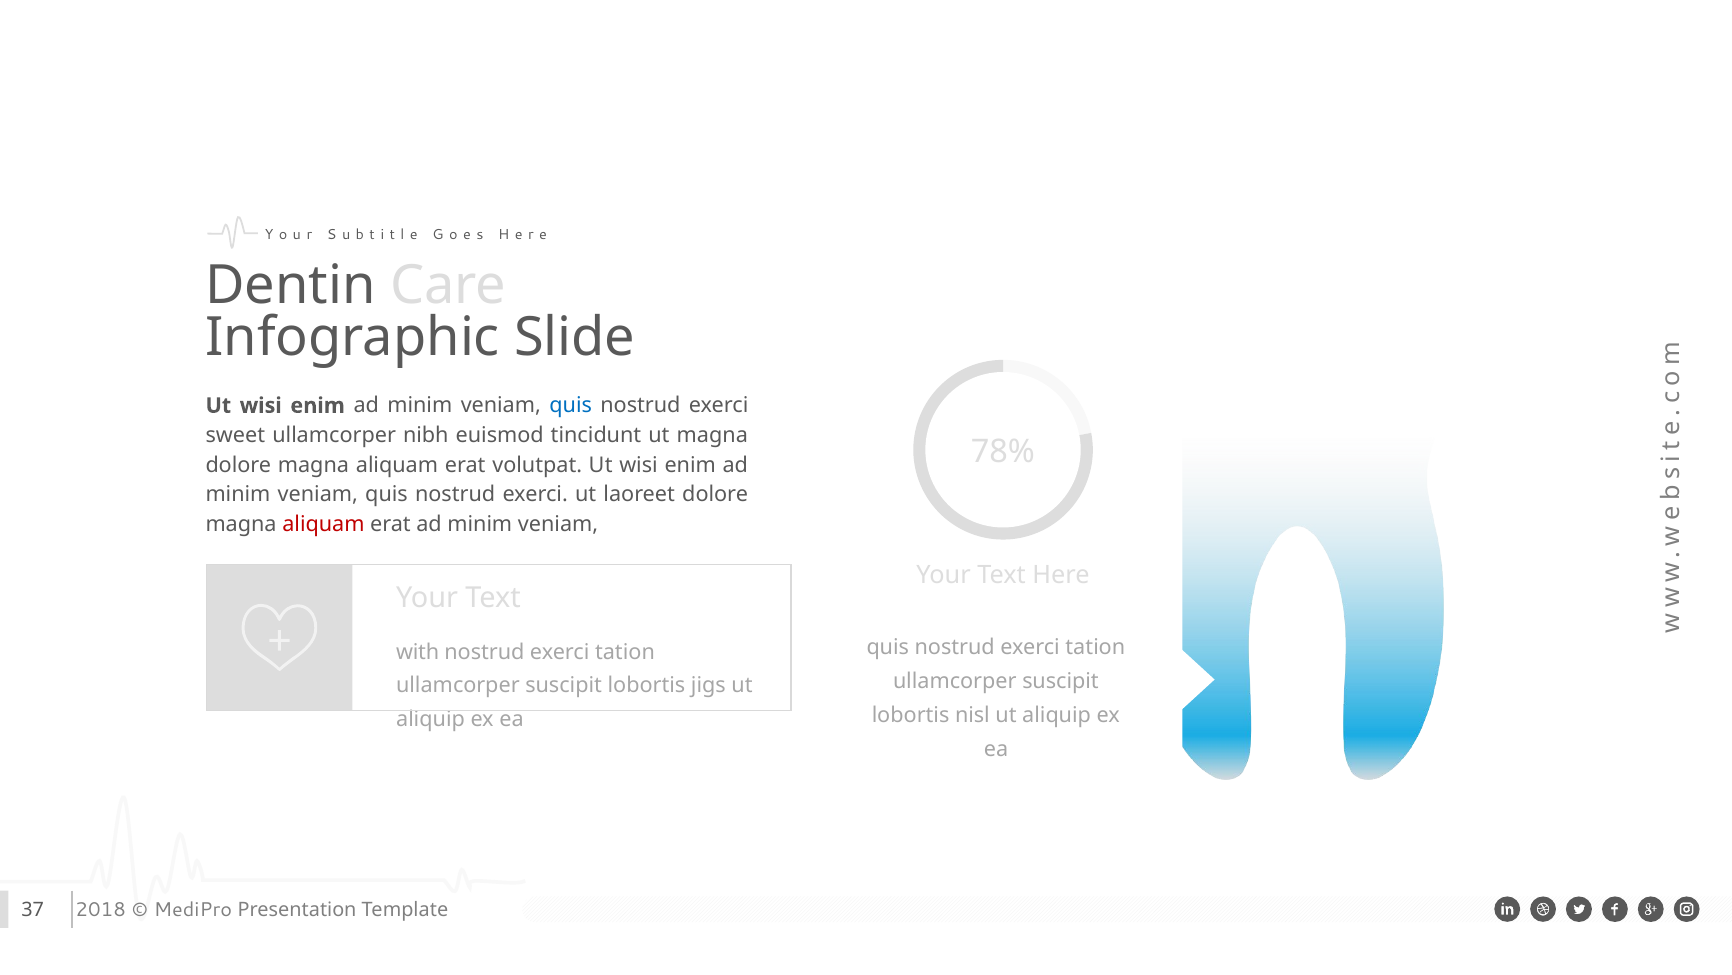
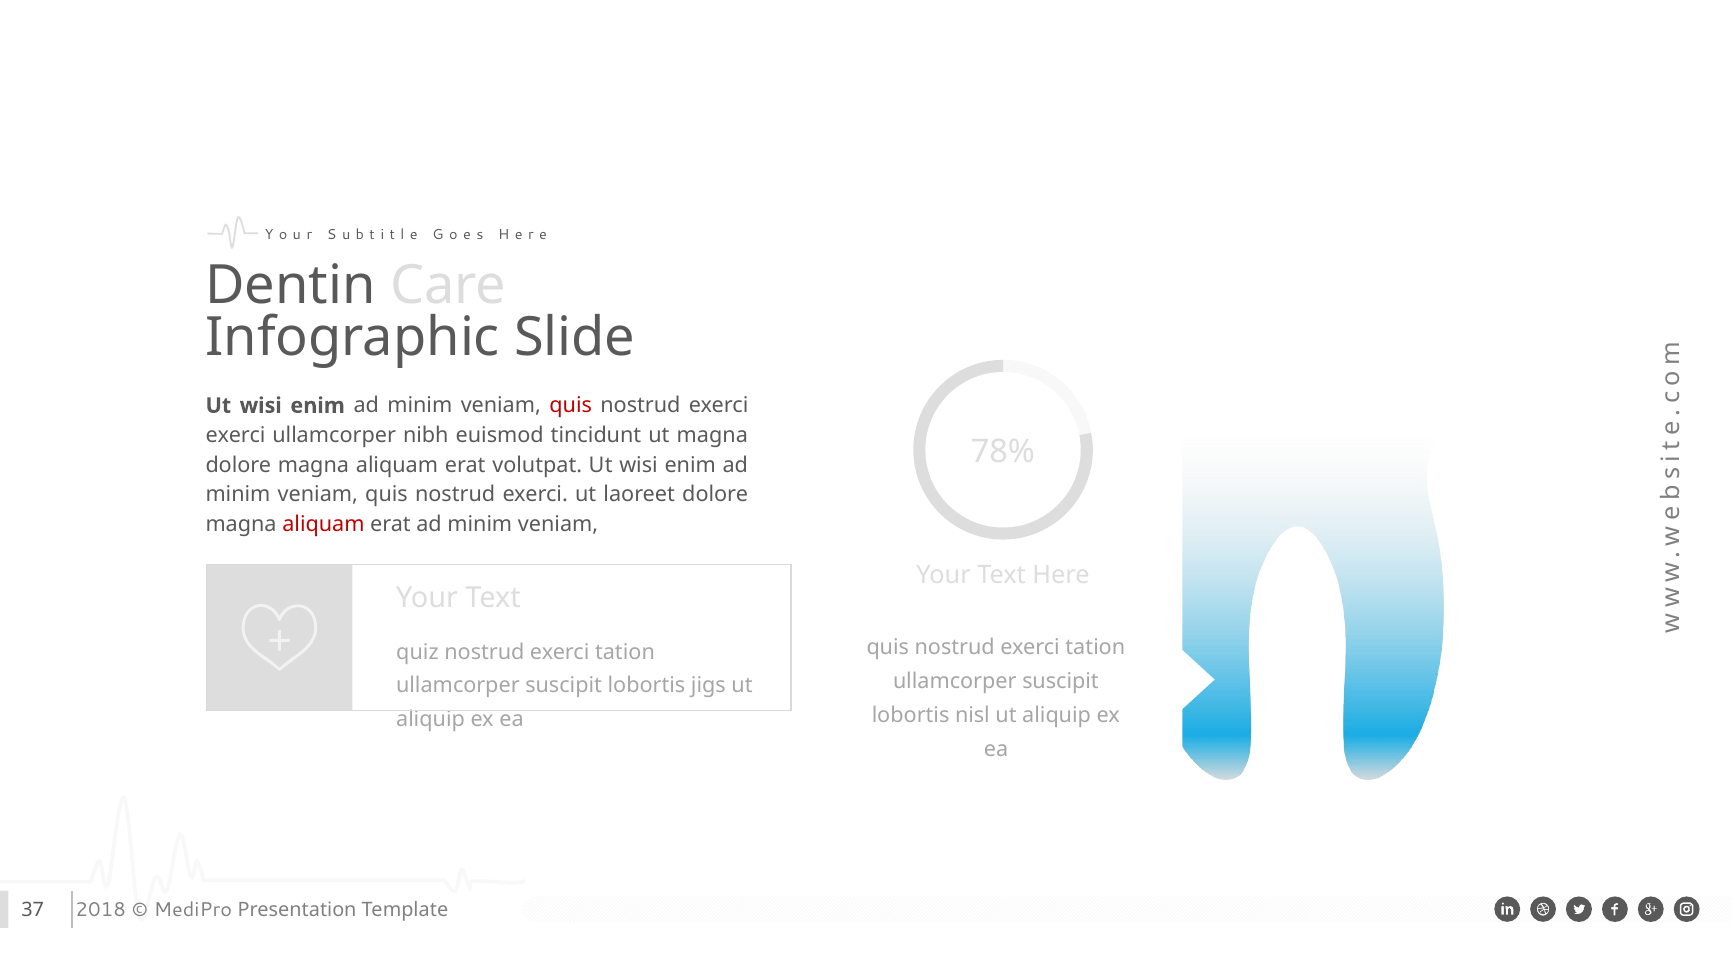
quis at (571, 405) colour: blue -> red
sweet at (235, 435): sweet -> exerci
with: with -> quiz
